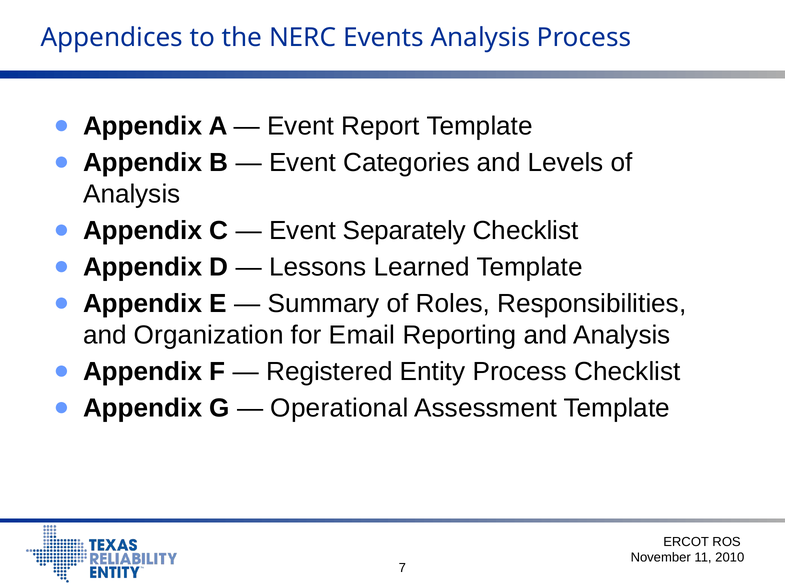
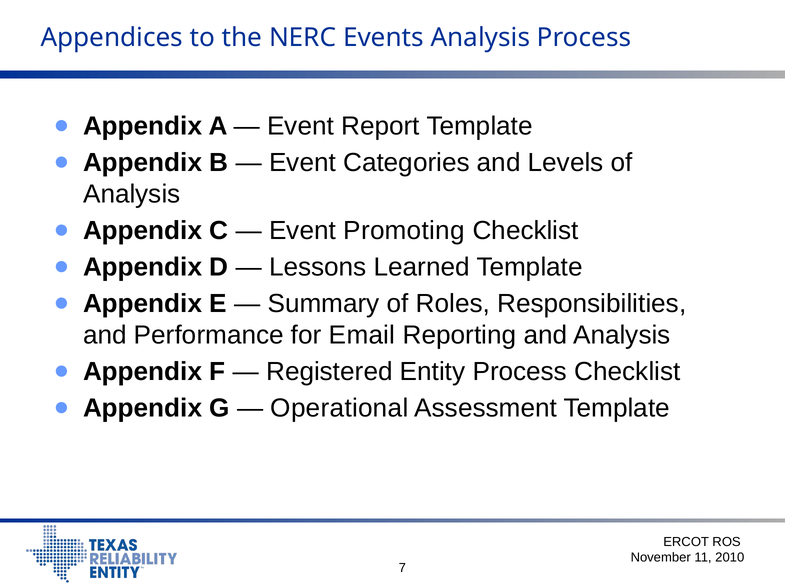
Separately: Separately -> Promoting
Organization: Organization -> Performance
